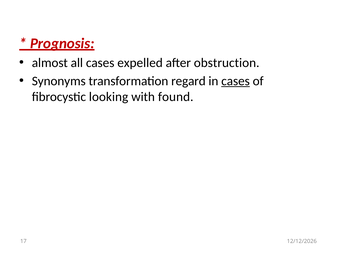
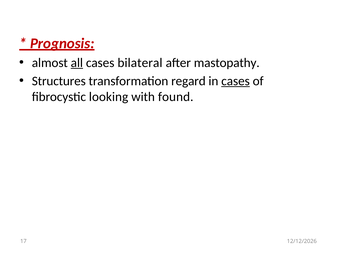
all underline: none -> present
expelled: expelled -> bilateral
obstruction: obstruction -> mastopathy
Synonyms: Synonyms -> Structures
